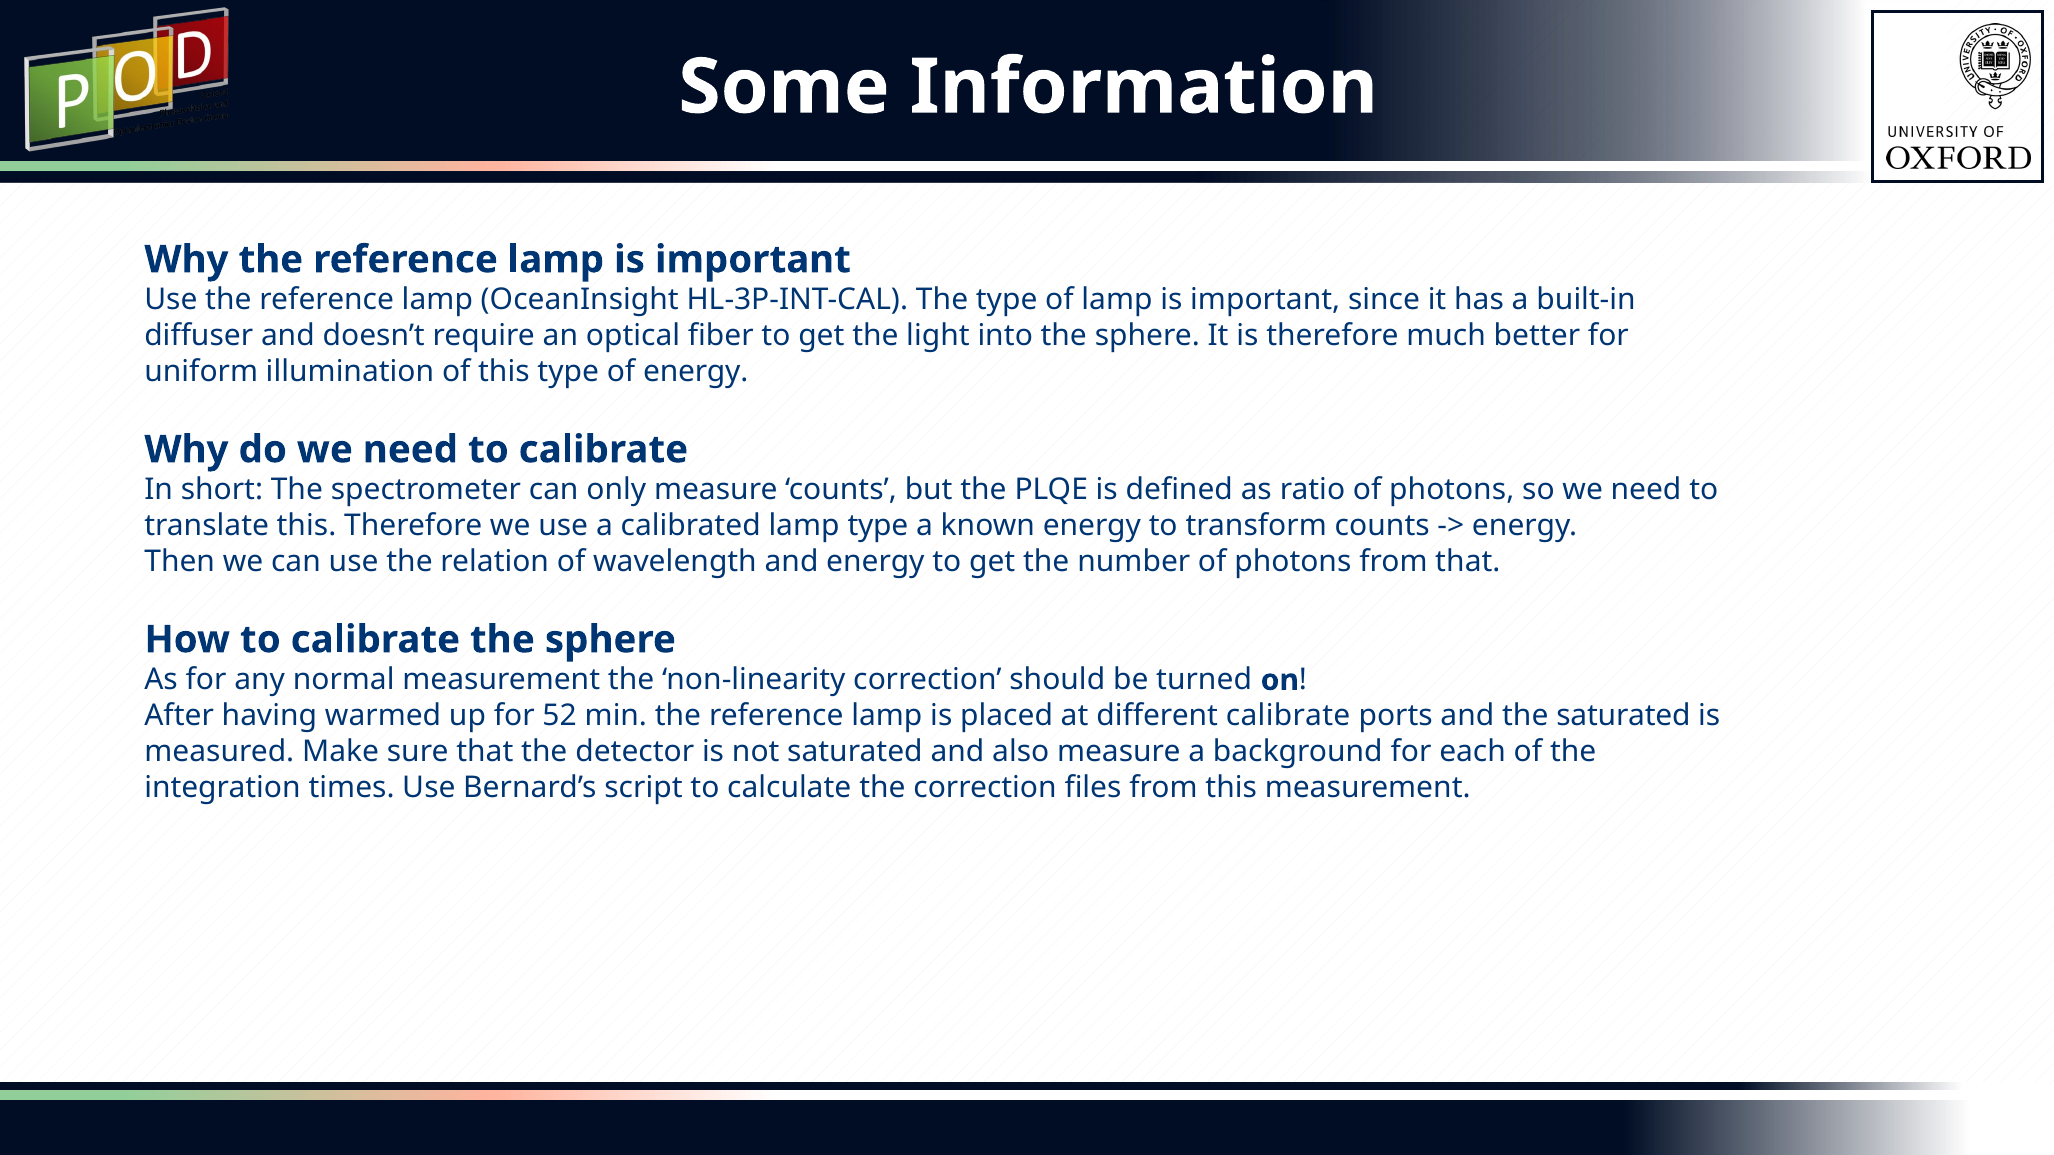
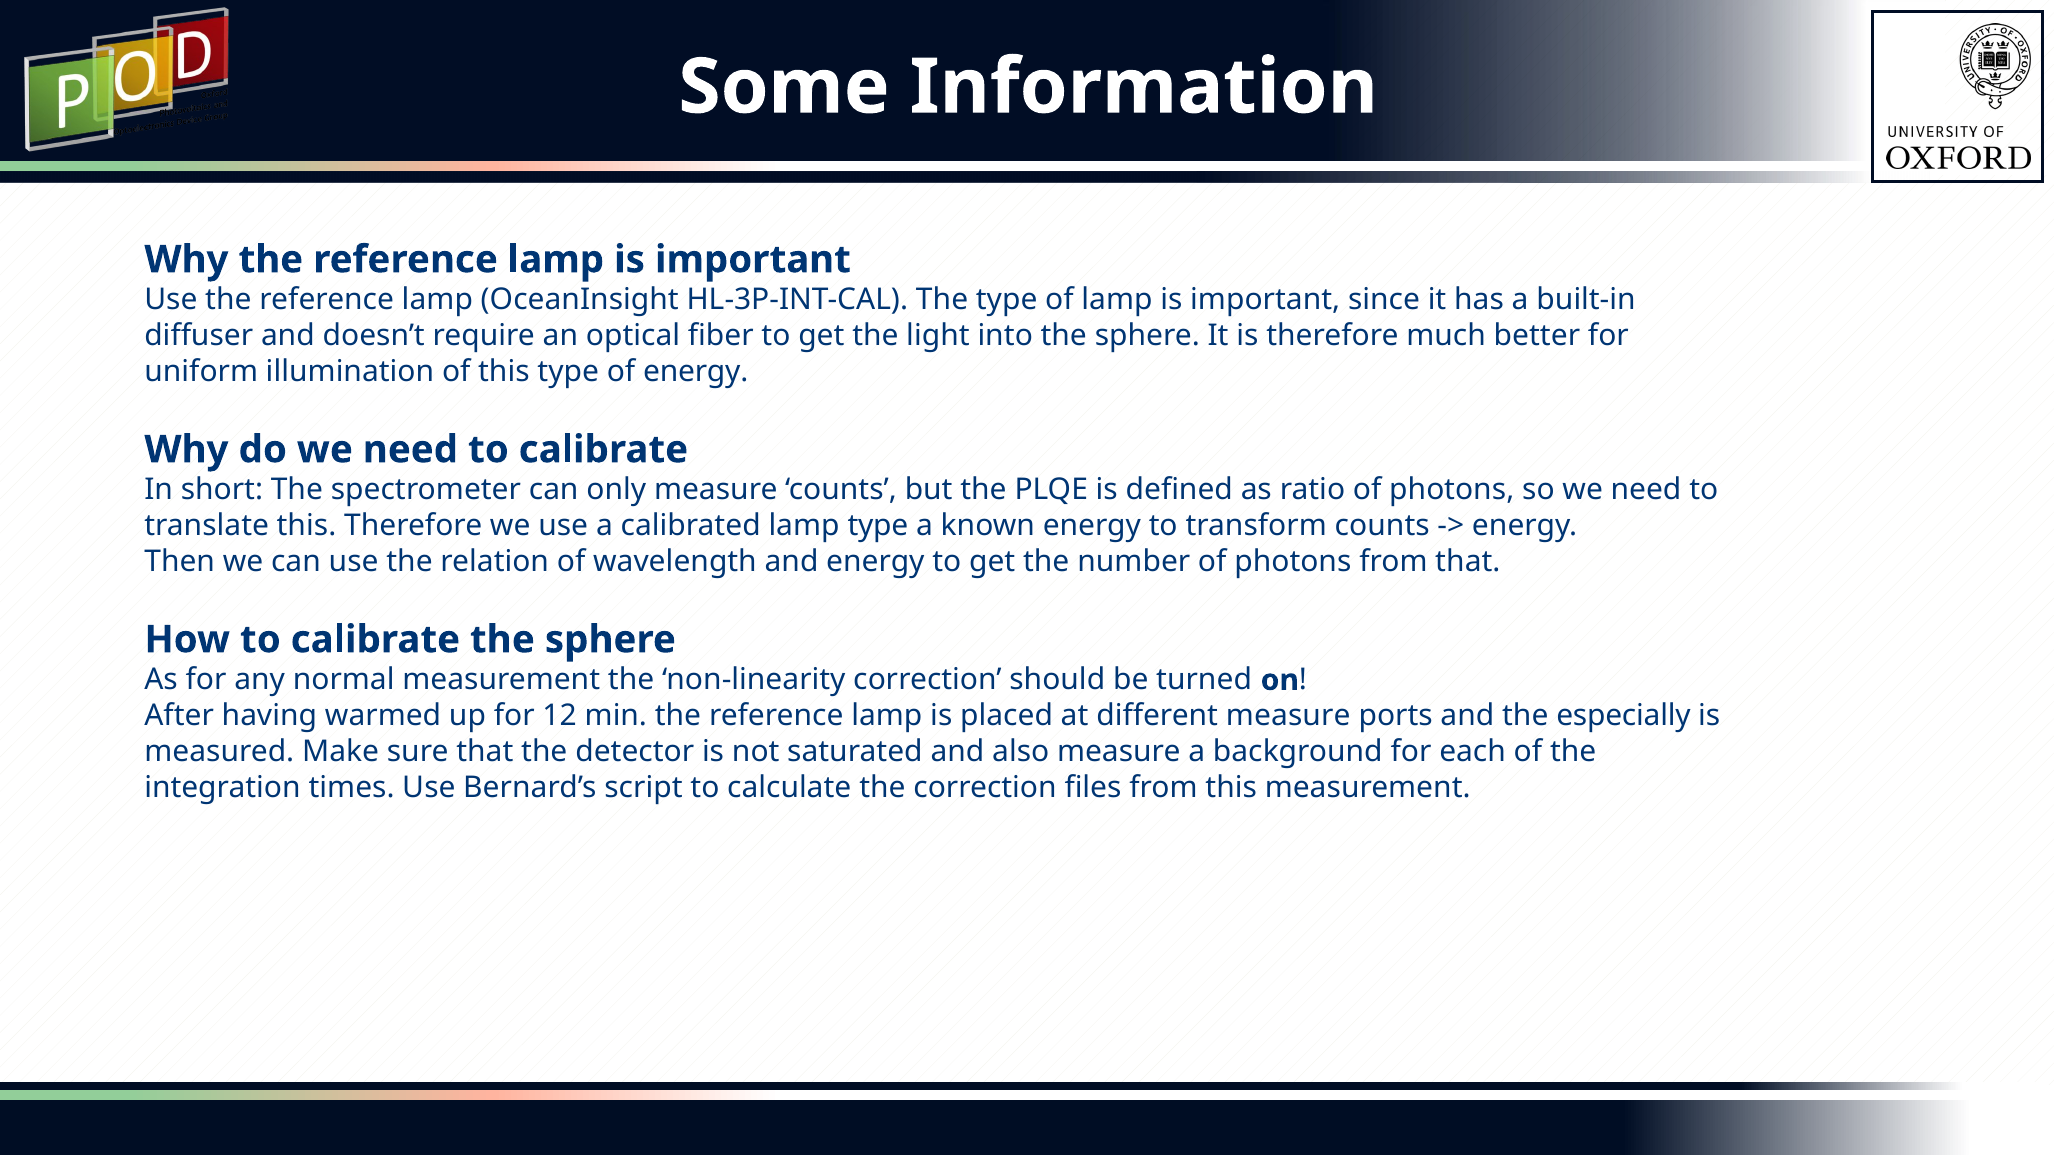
52: 52 -> 12
different calibrate: calibrate -> measure
the saturated: saturated -> especially
